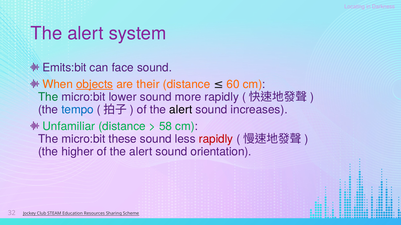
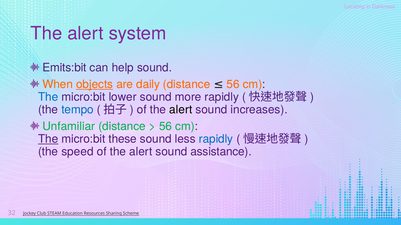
face: face -> help
their: their -> daily
60 at (233, 85): 60 -> 56
The at (48, 97) colour: green -> blue
58 at (166, 127): 58 -> 56
The at (48, 139) underline: none -> present
rapidly at (216, 139) colour: red -> blue
higher: higher -> speed
orientation: orientation -> assistance
